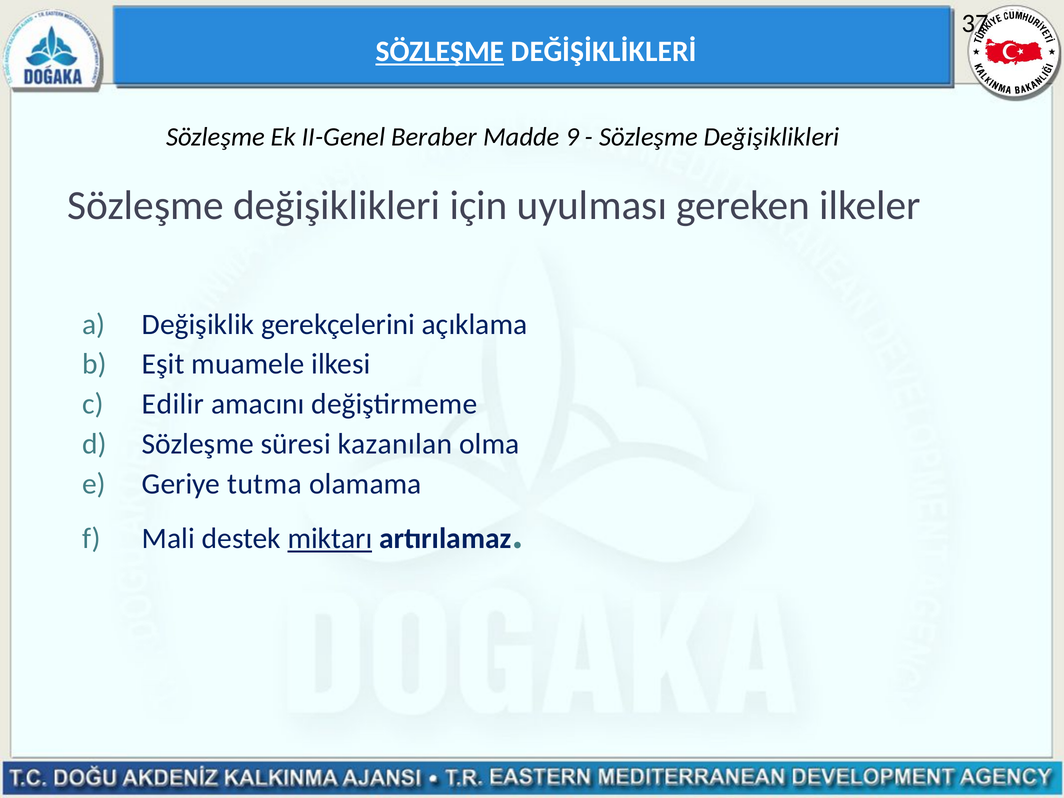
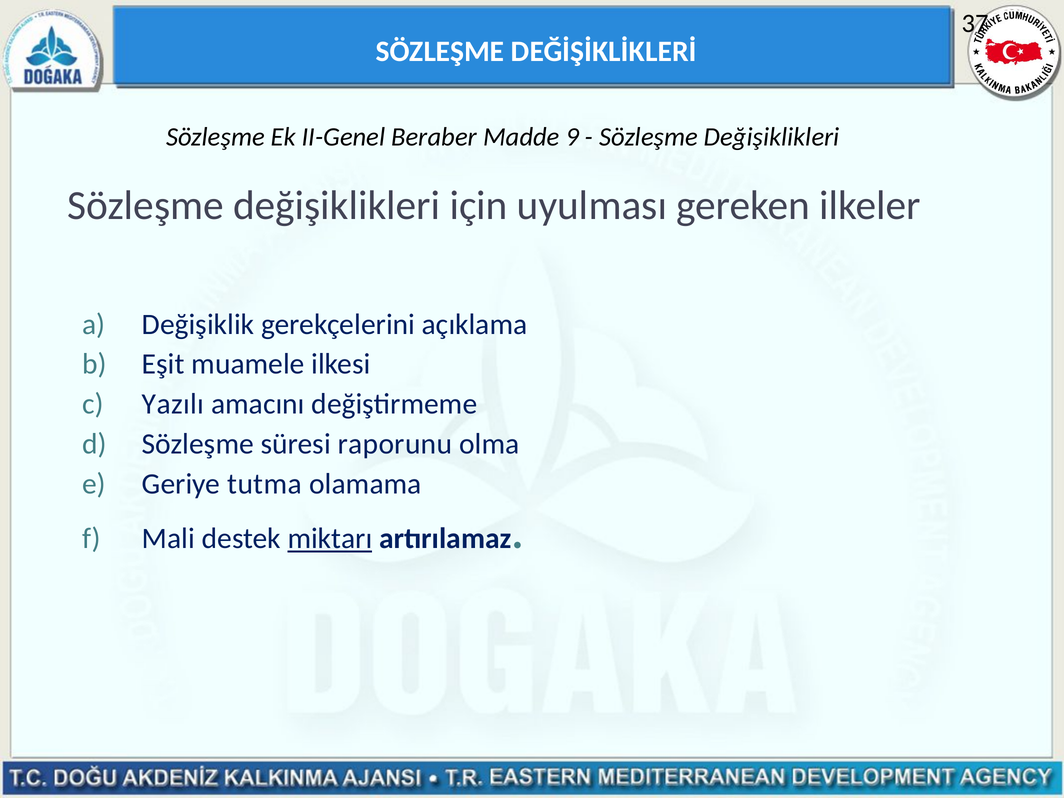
SÖZLEŞME at (440, 52) underline: present -> none
Edilir: Edilir -> Yazılı
kazanılan: kazanılan -> raporunu
